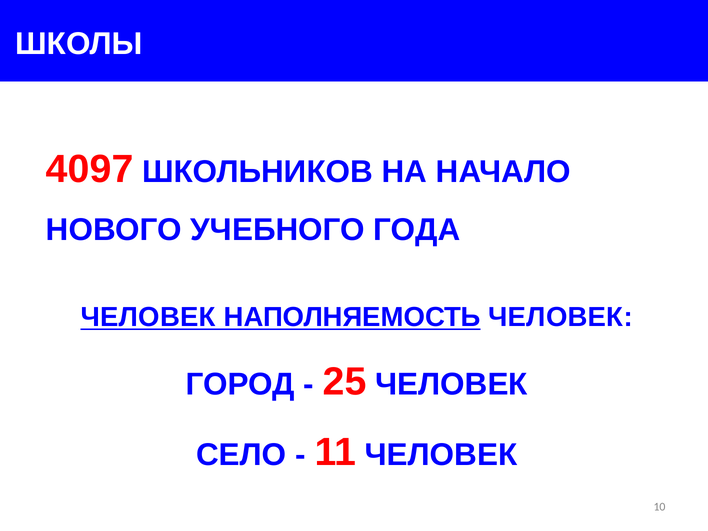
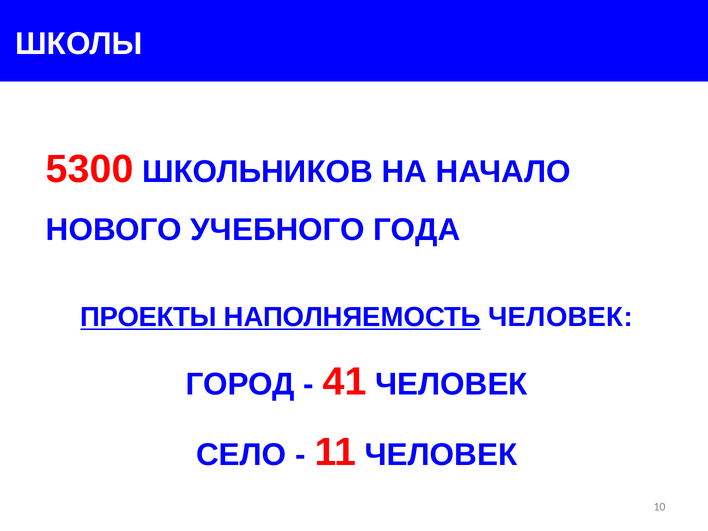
4097: 4097 -> 5300
ЧЕЛОВЕК at (148, 317): ЧЕЛОВЕК -> ПРОЕКТЫ
25: 25 -> 41
